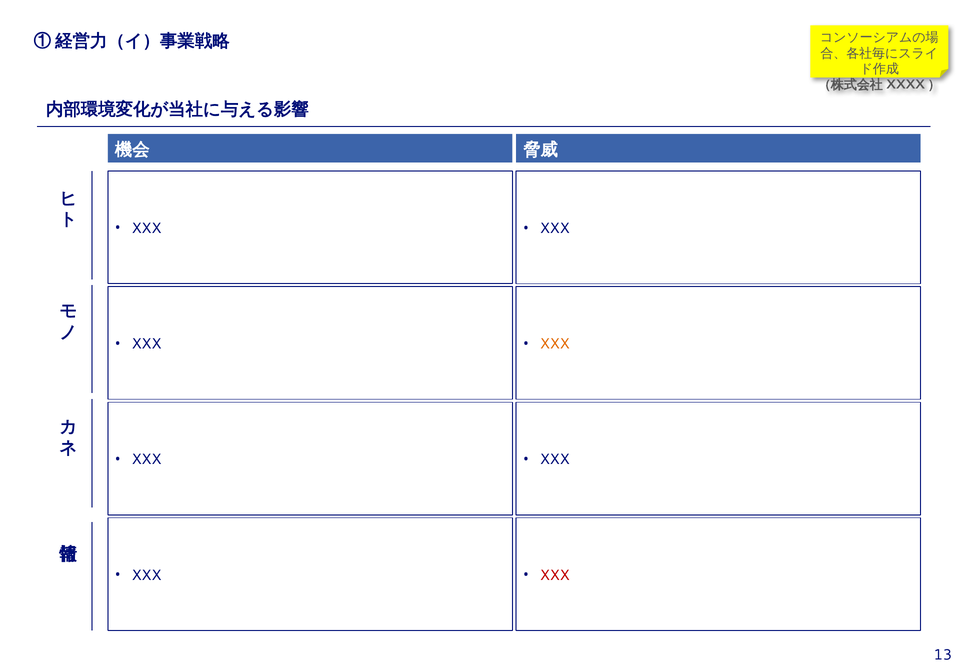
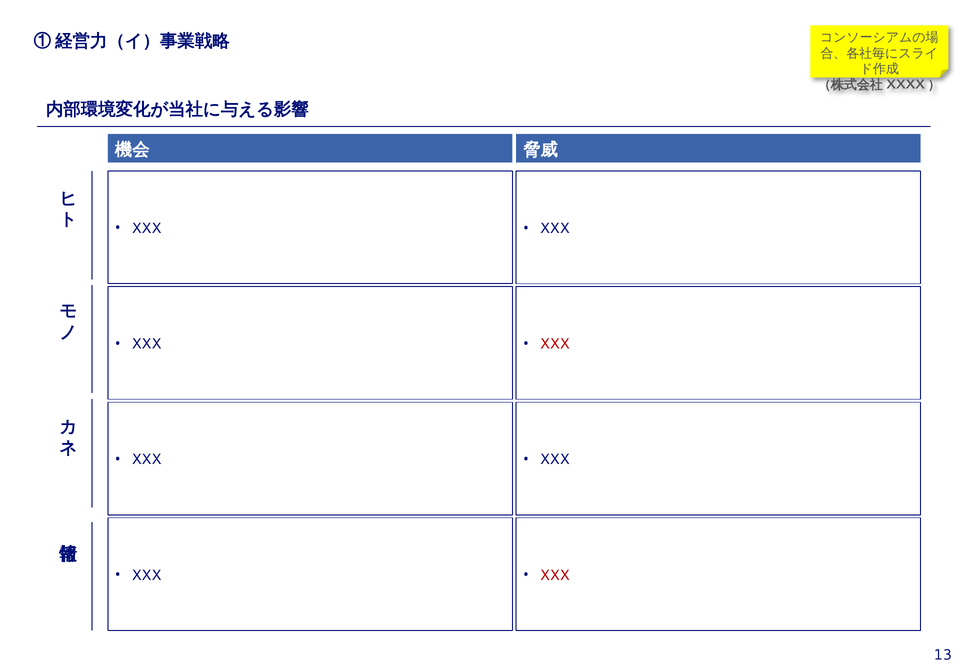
XXX at (555, 344) colour: orange -> red
